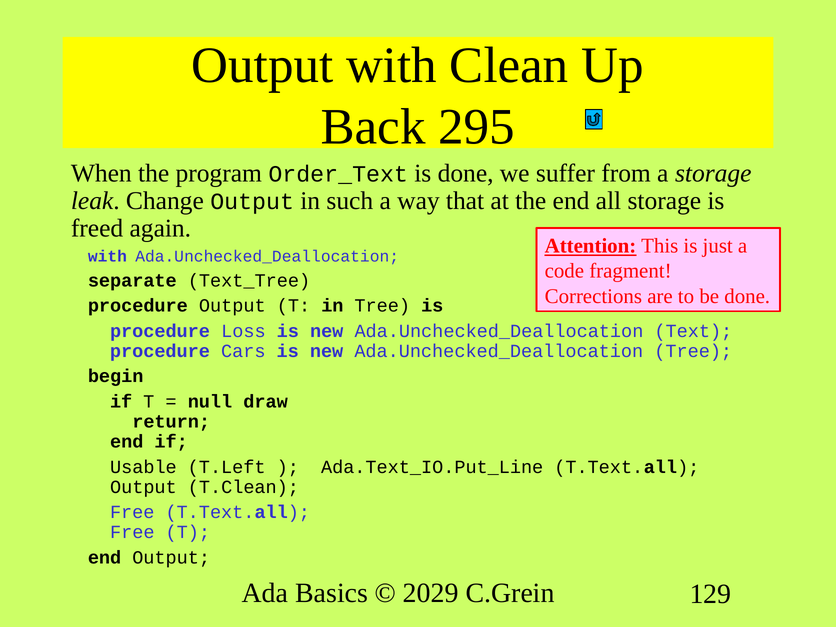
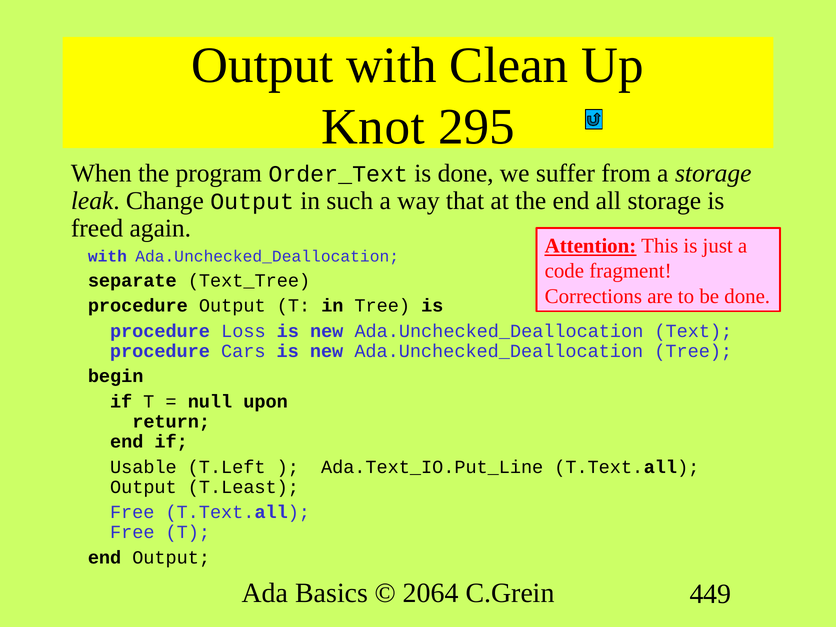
Back: Back -> Knot
draw: draw -> upon
T.Clean: T.Clean -> T.Least
2029: 2029 -> 2064
129: 129 -> 449
